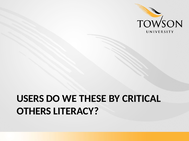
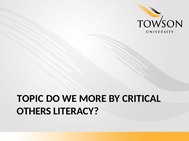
USERS: USERS -> TOPIC
THESE: THESE -> MORE
